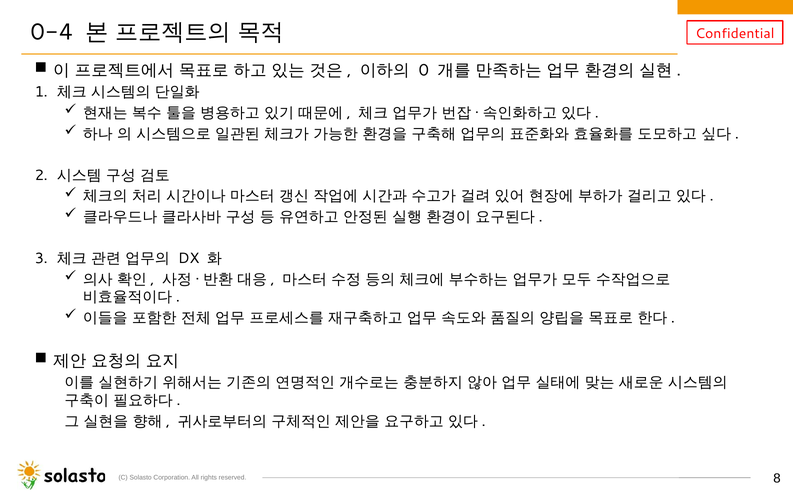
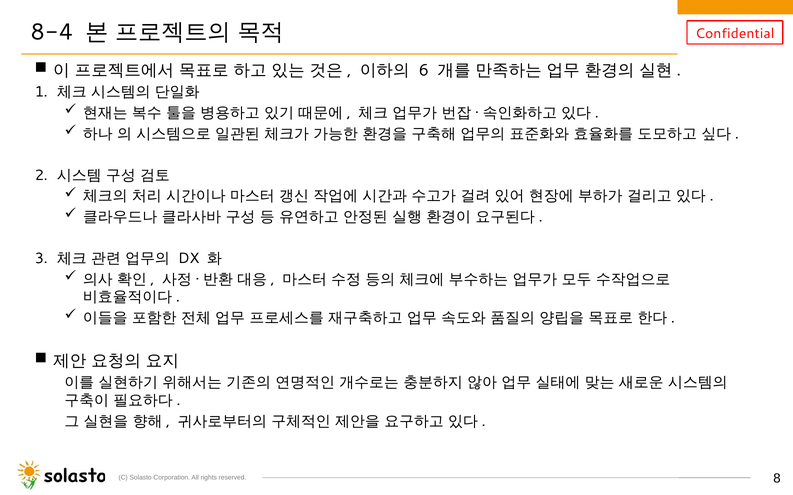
0-4: 0-4 -> 8-4
0: 0 -> 6
